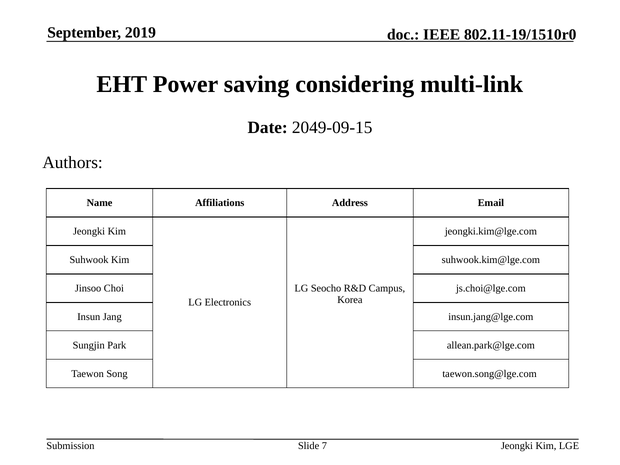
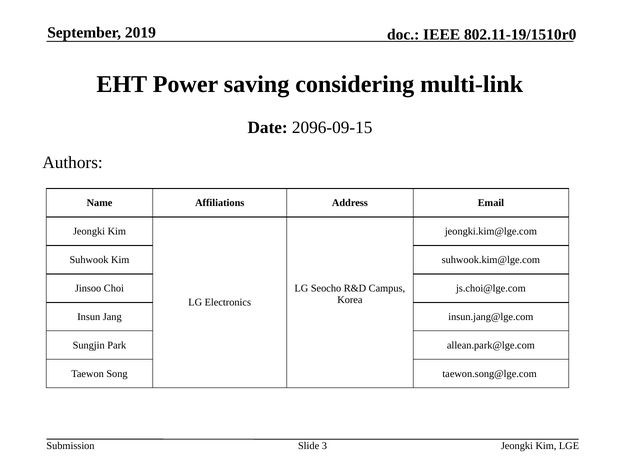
2049-09-15: 2049-09-15 -> 2096-09-15
7: 7 -> 3
